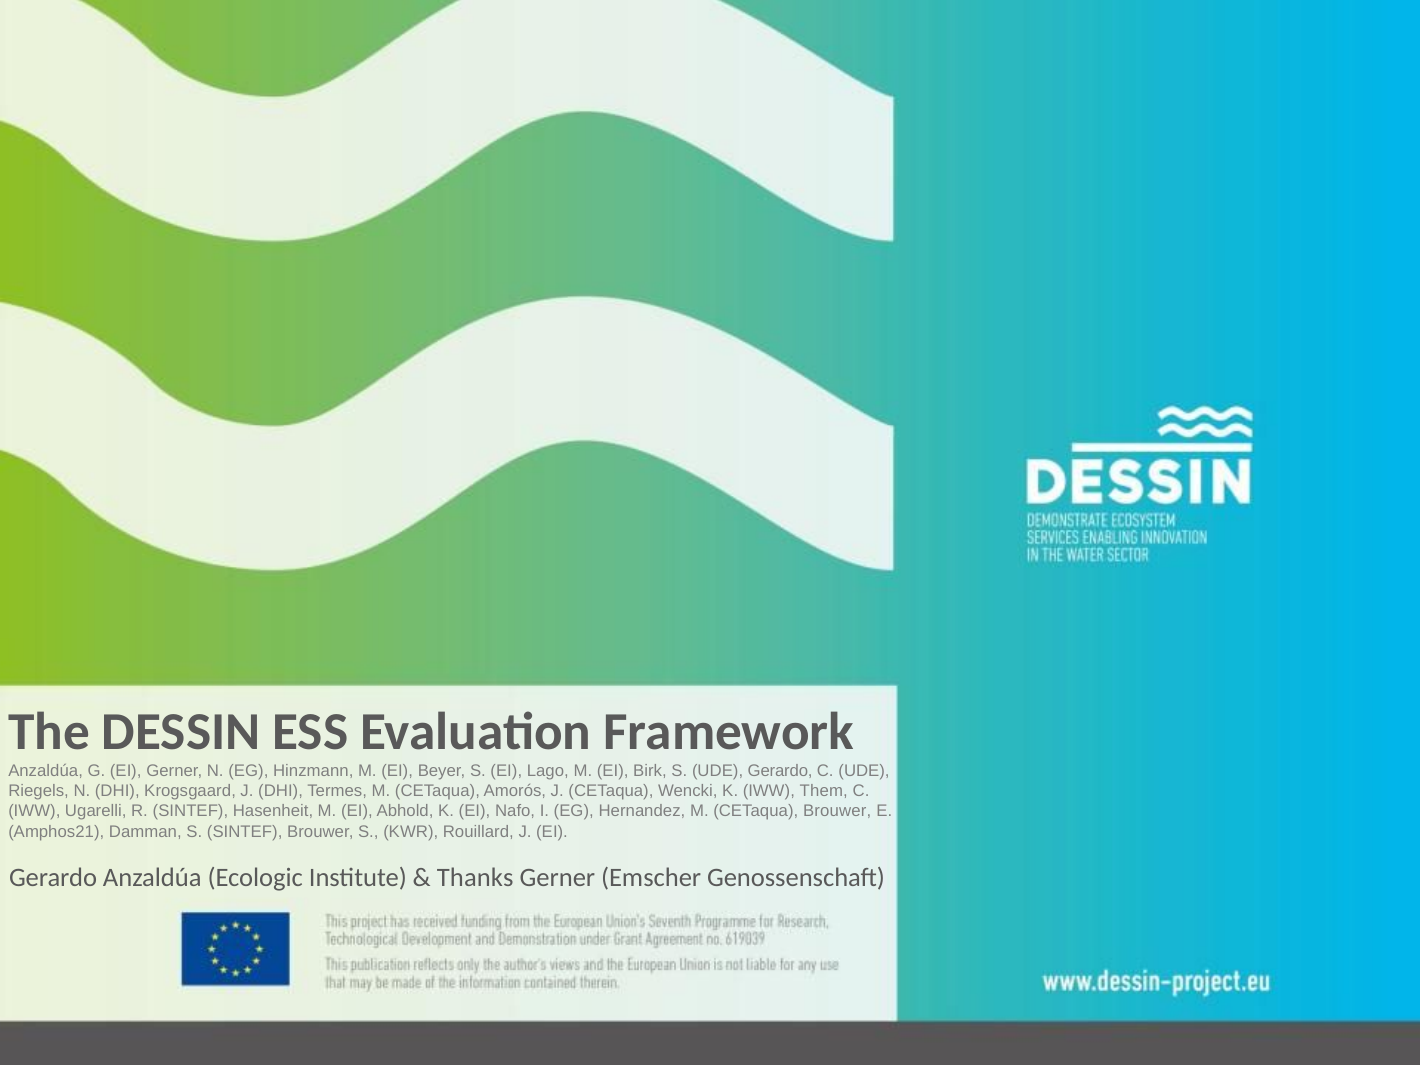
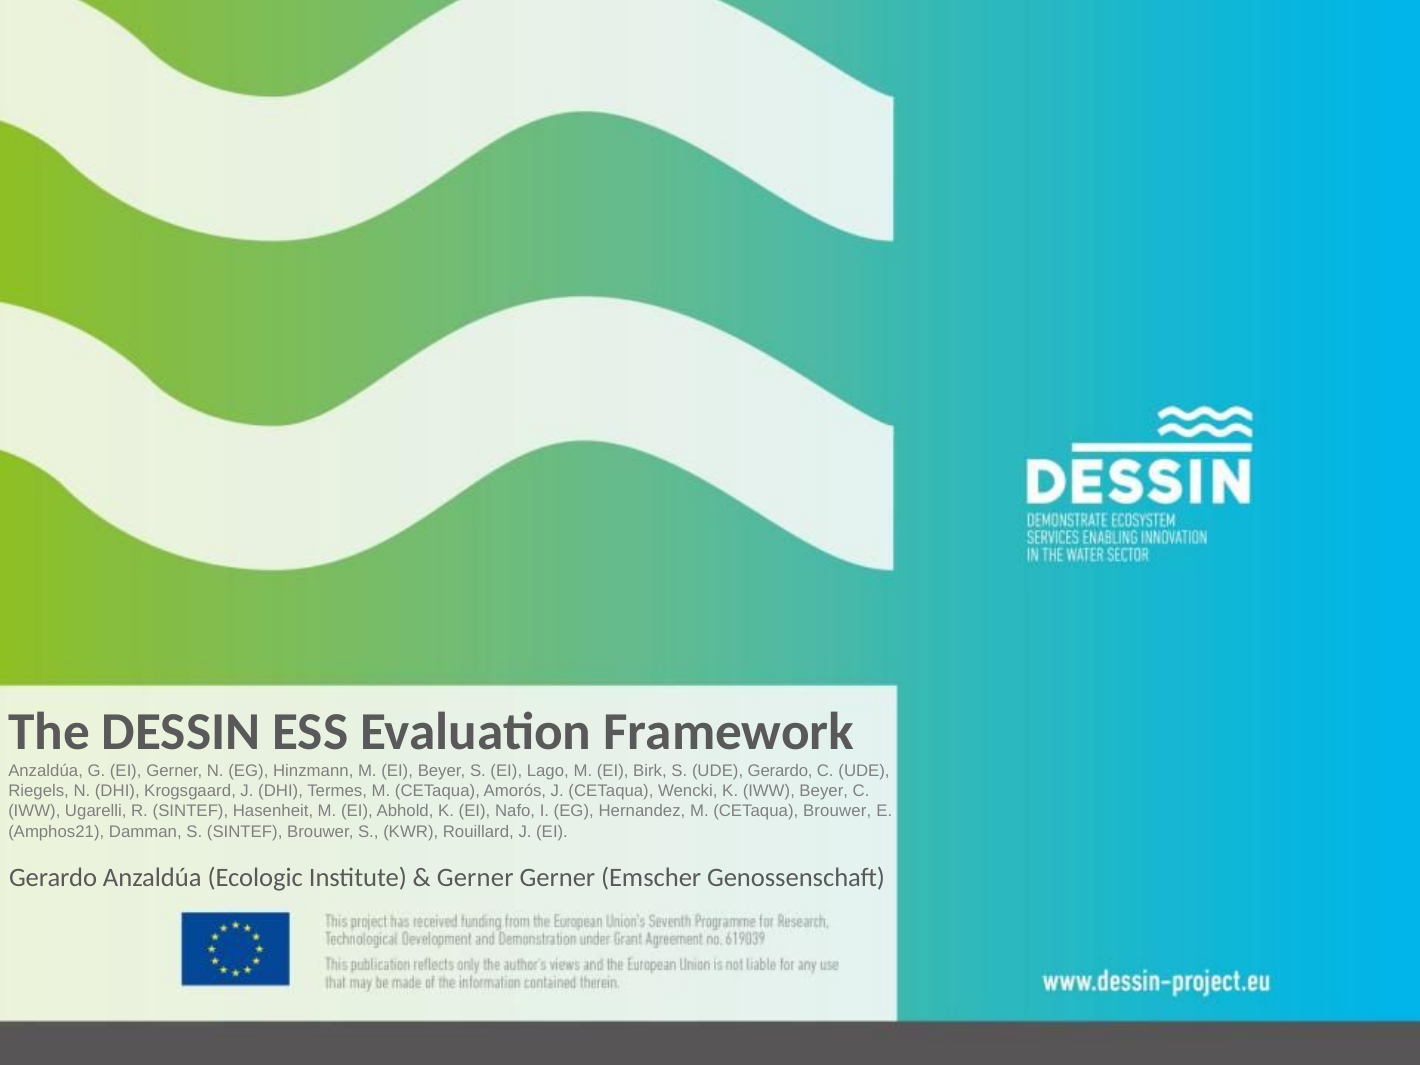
IWW Them: Them -> Beyer
Thanks at (475, 878): Thanks -> Gerner
